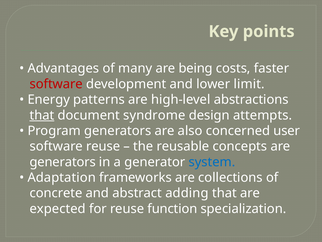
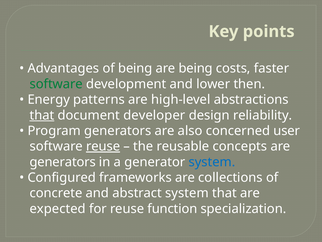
of many: many -> being
software at (56, 84) colour: red -> green
limit: limit -> then
syndrome: syndrome -> developer
attempts: attempts -> reliability
reuse at (103, 146) underline: none -> present
Adaptation: Adaptation -> Configured
abstract adding: adding -> system
